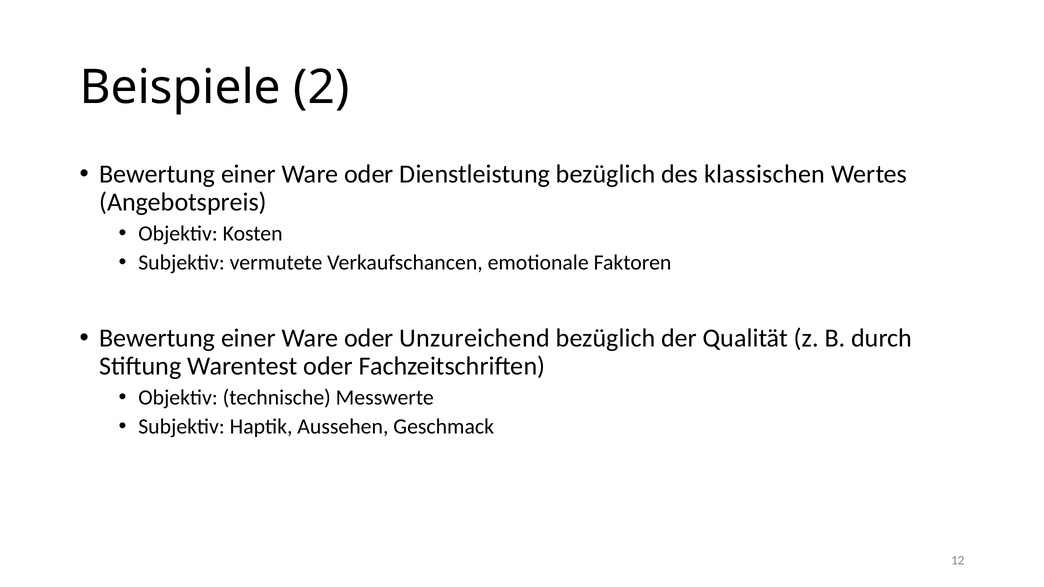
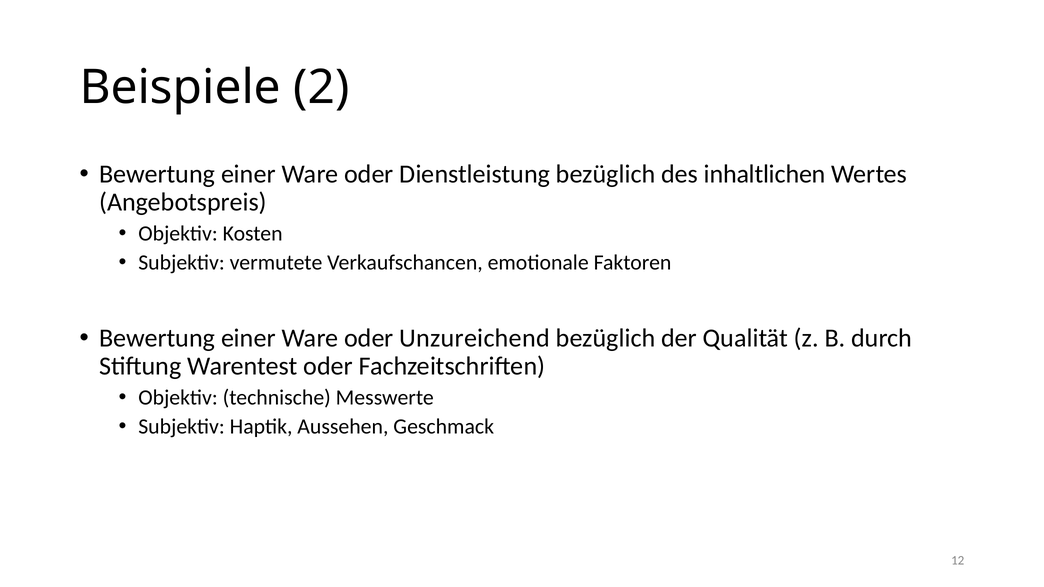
klassischen: klassischen -> inhaltlichen
